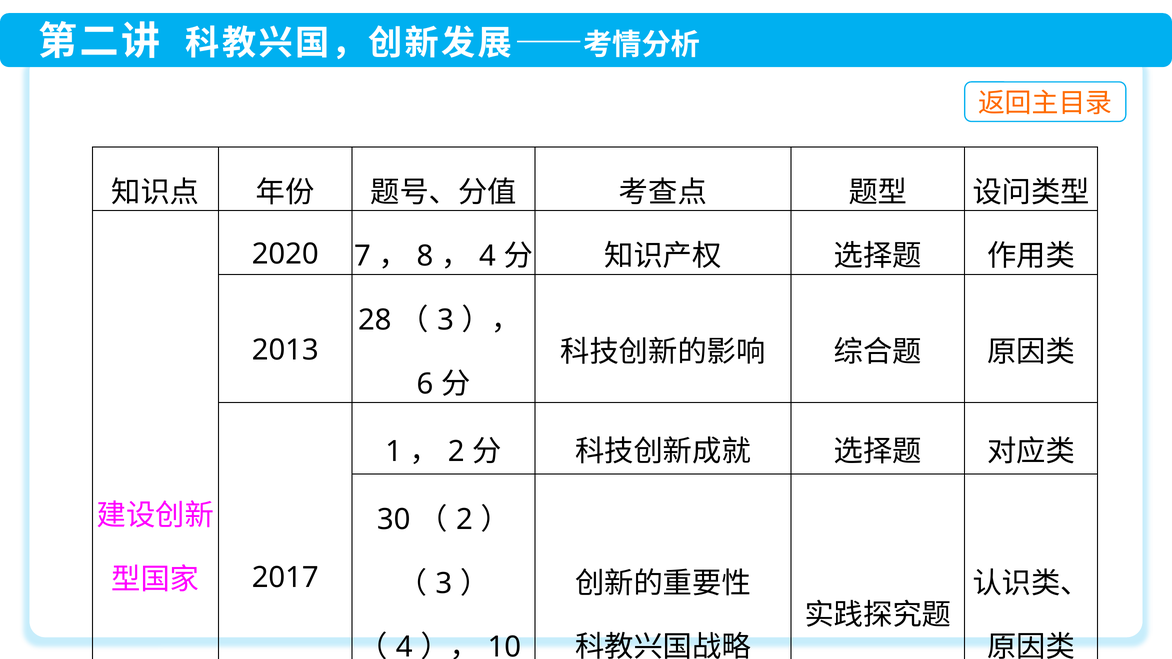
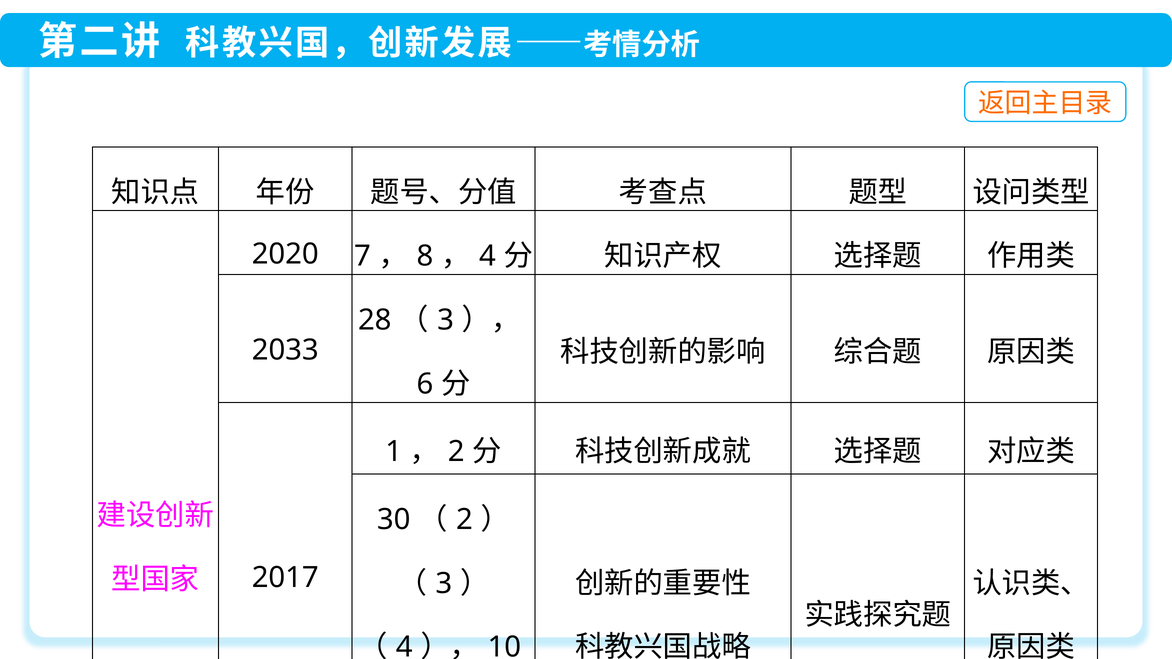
2013: 2013 -> 2033
